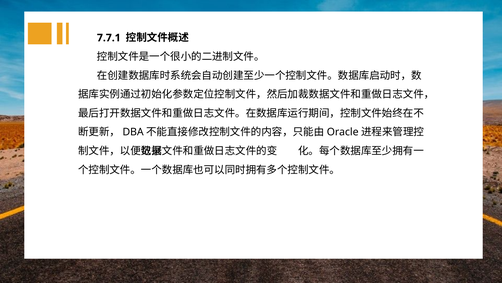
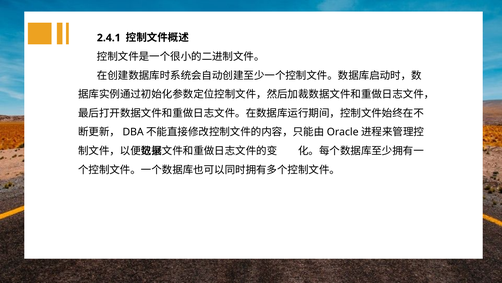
7.7.1: 7.7.1 -> 2.4.1
